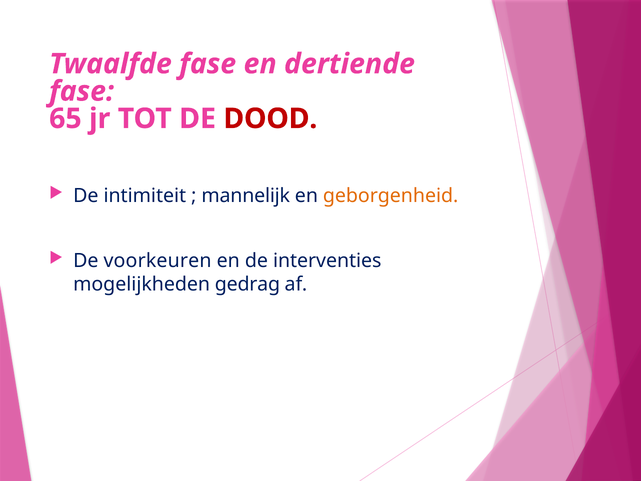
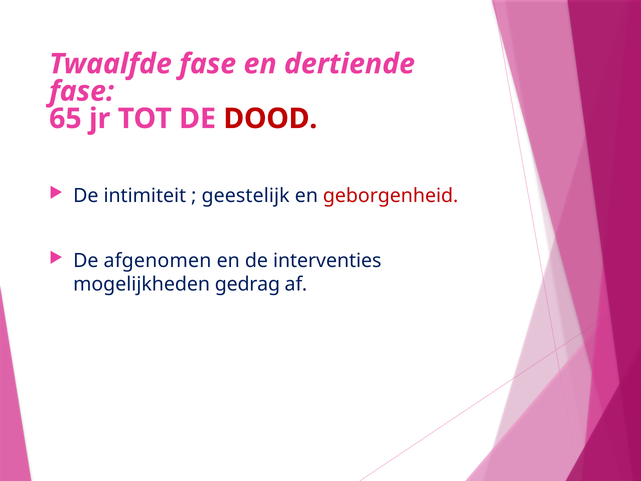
mannelijk: mannelijk -> geestelijk
geborgenheid colour: orange -> red
voorkeuren: voorkeuren -> afgenomen
